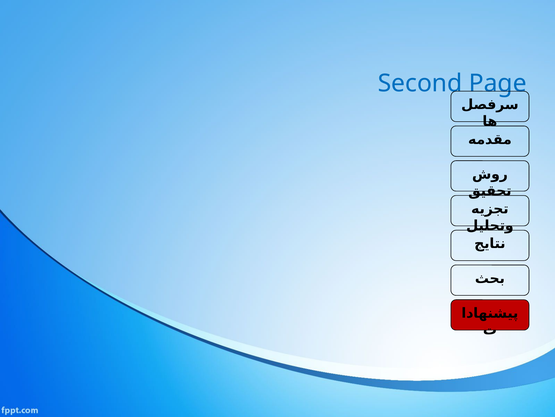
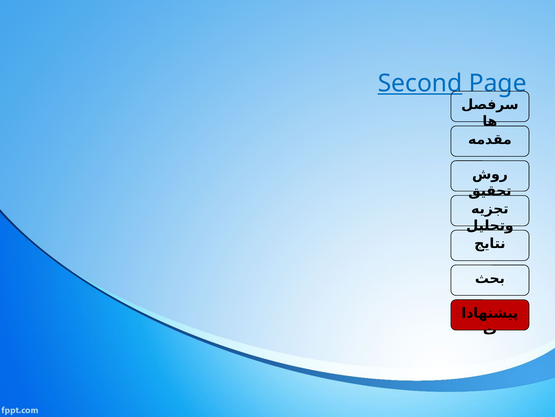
Second underline: none -> present
